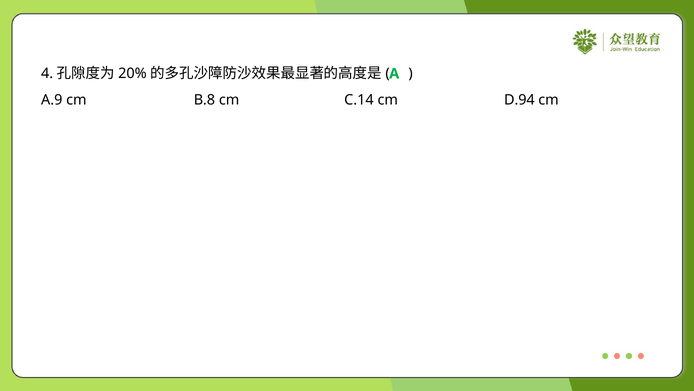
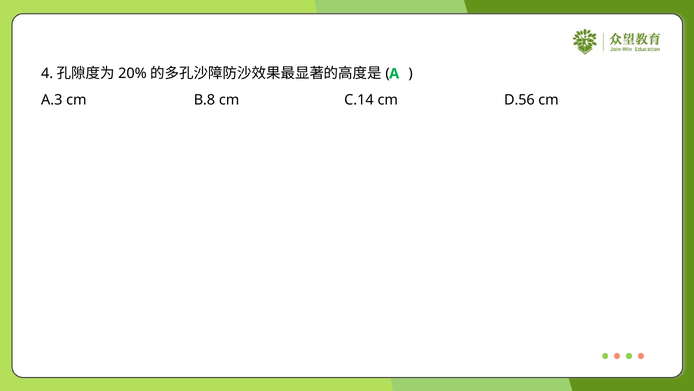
A.9: A.9 -> A.3
D.94: D.94 -> D.56
